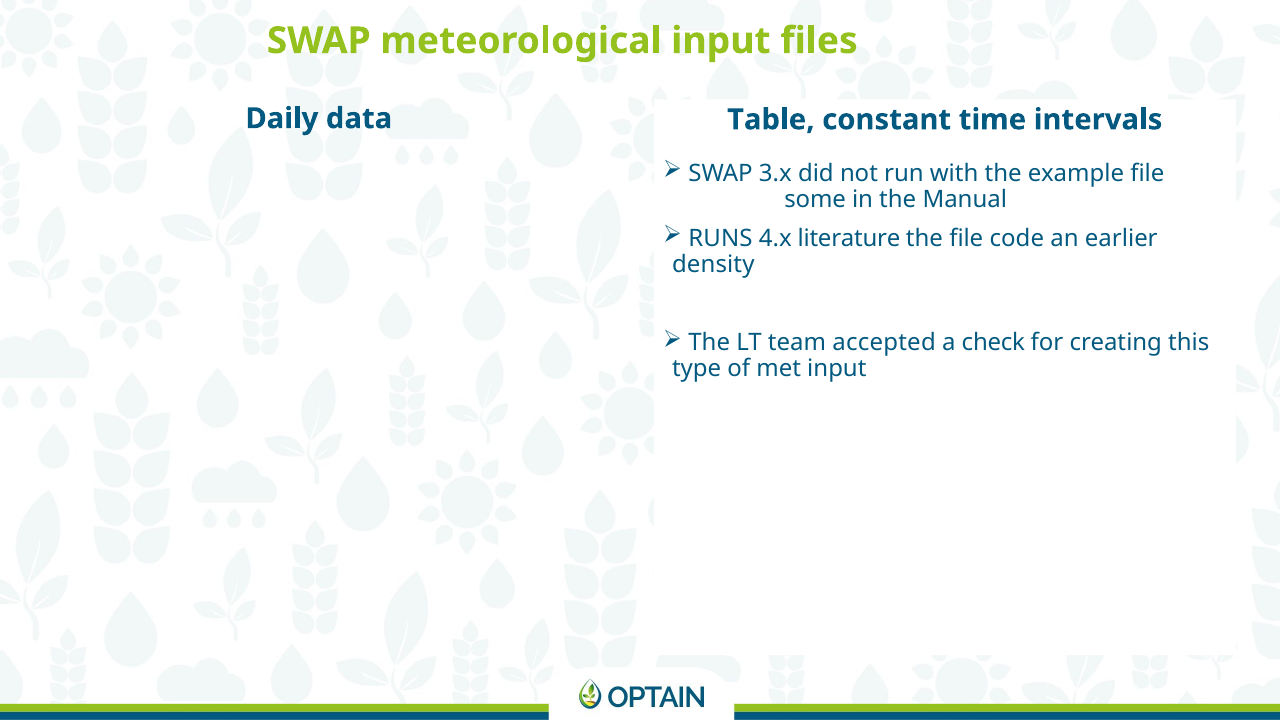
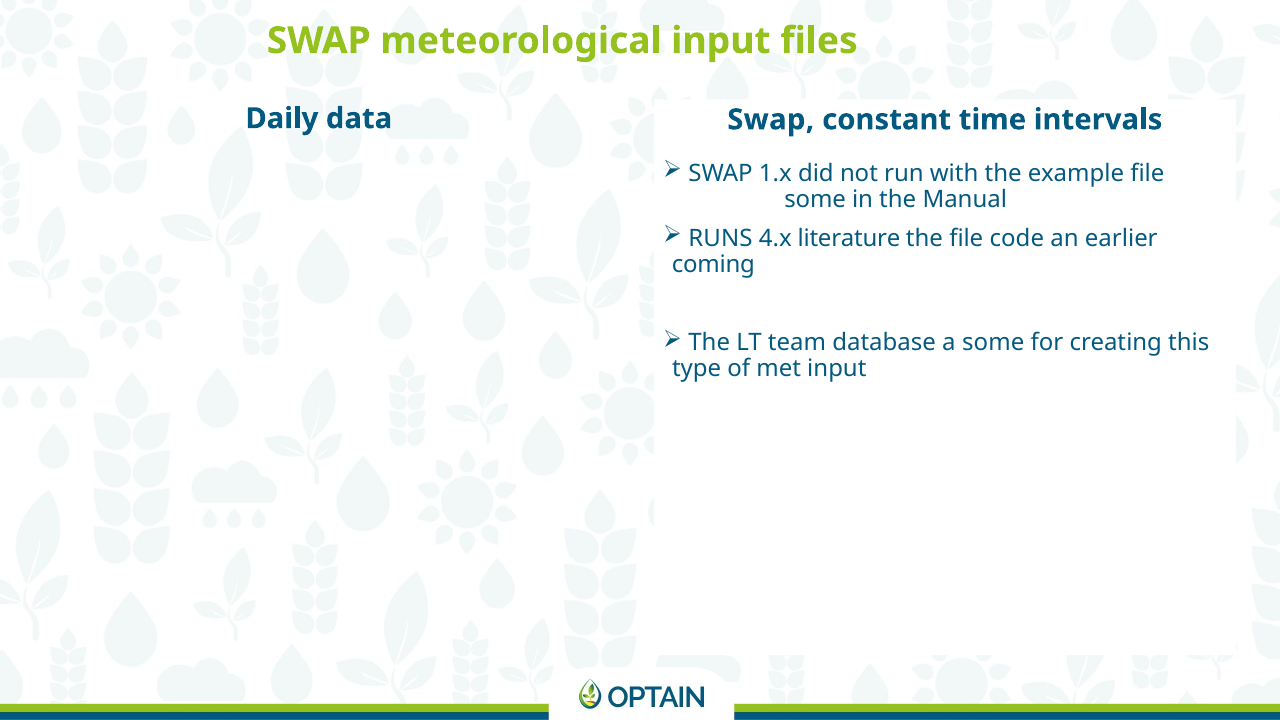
data Table: Table -> Swap
3.x: 3.x -> 1.x
density: density -> coming
accepted: accepted -> database
a check: check -> some
